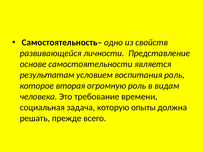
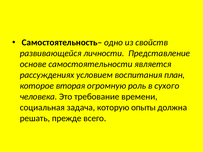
результатам: результатам -> рассуждениях
воспитания роль: роль -> план
видам: видам -> сухого
